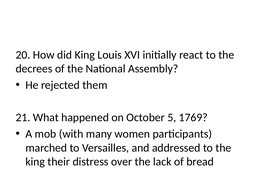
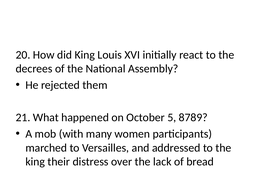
1769: 1769 -> 8789
